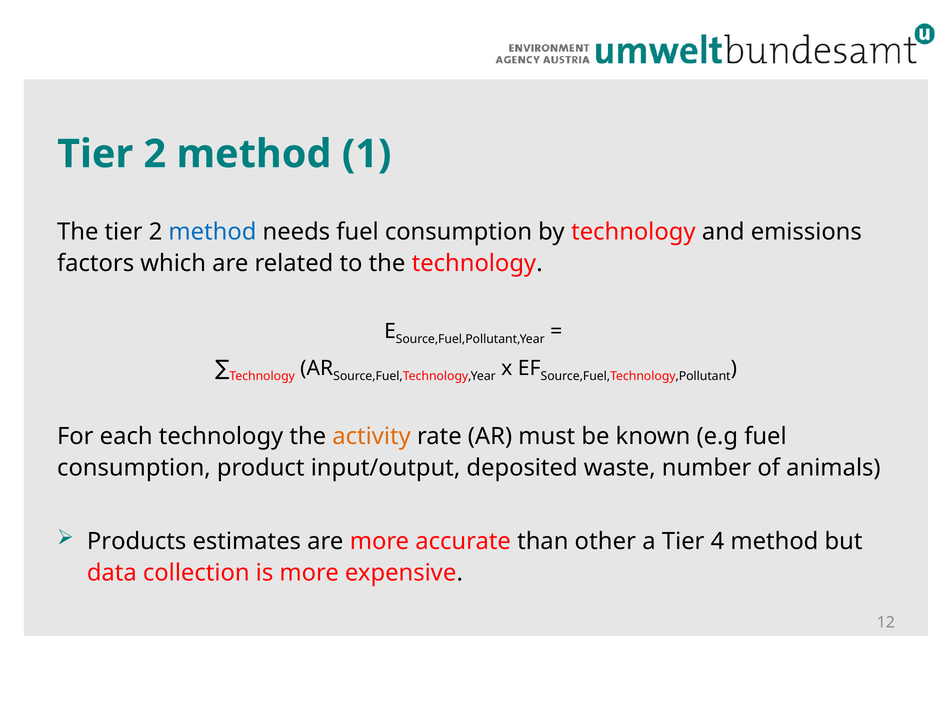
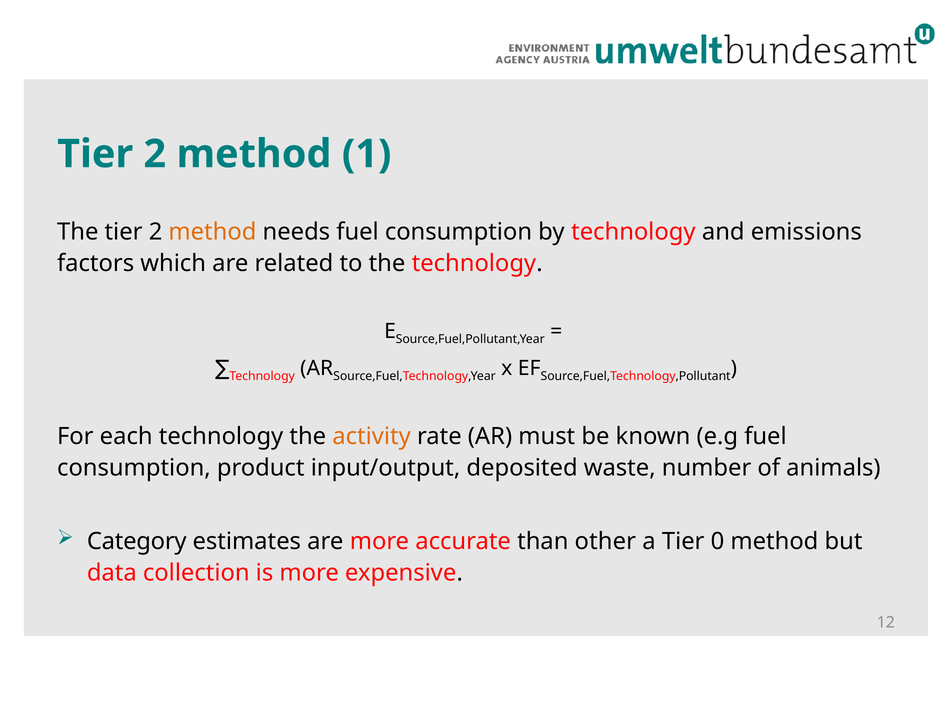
method at (212, 232) colour: blue -> orange
Products: Products -> Category
4: 4 -> 0
